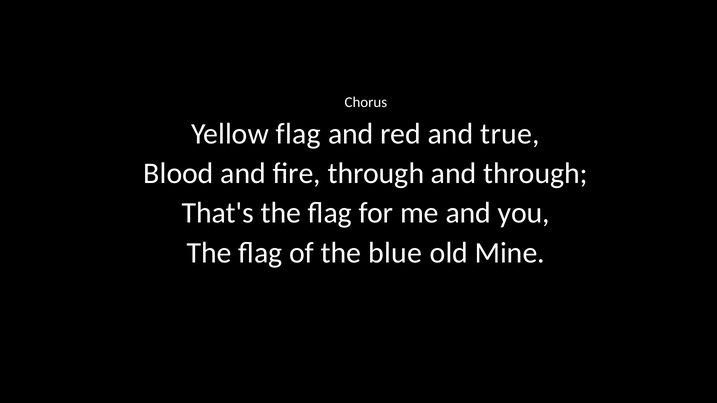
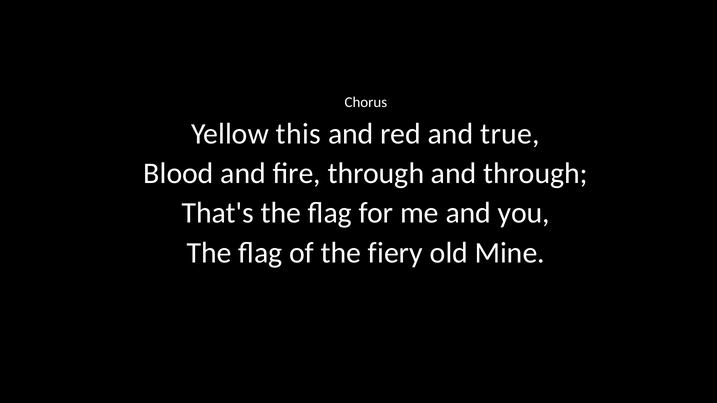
Yellow flag: flag -> this
blue: blue -> fiery
